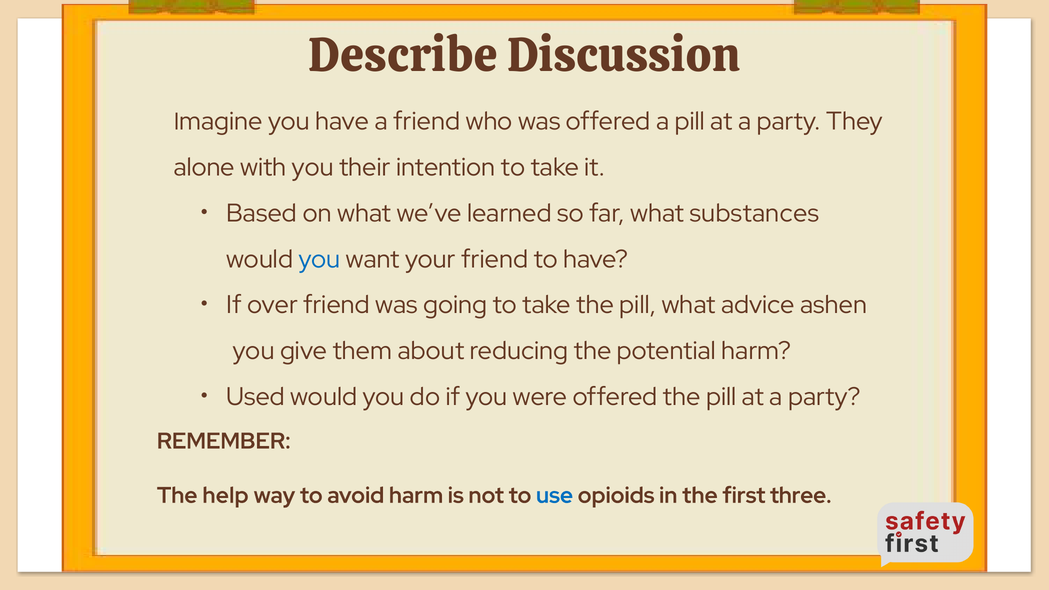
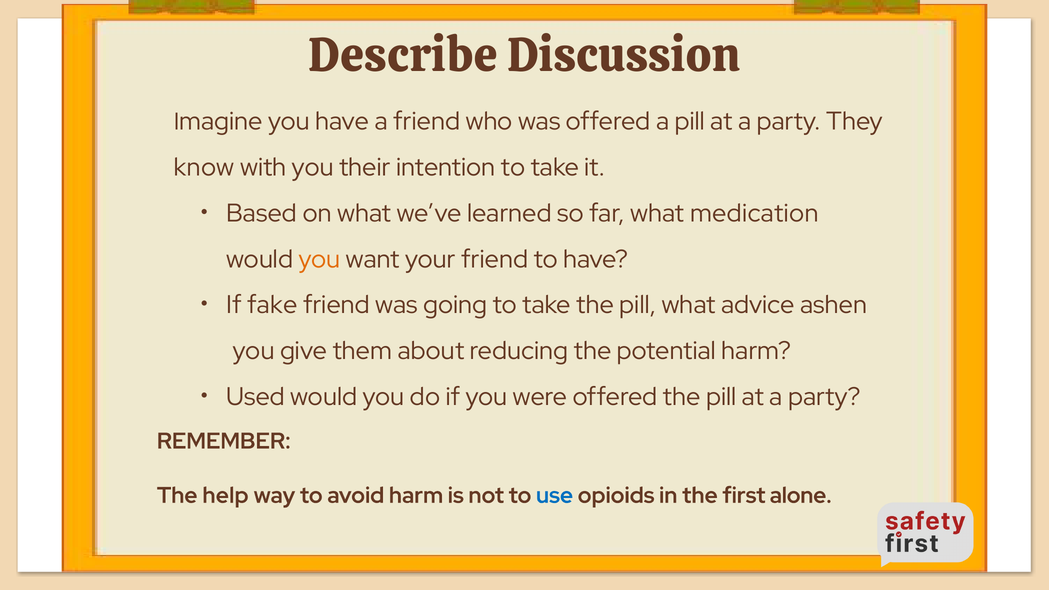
alone: alone -> know
substances: substances -> medication
you at (320, 259) colour: blue -> orange
over: over -> fake
three: three -> alone
